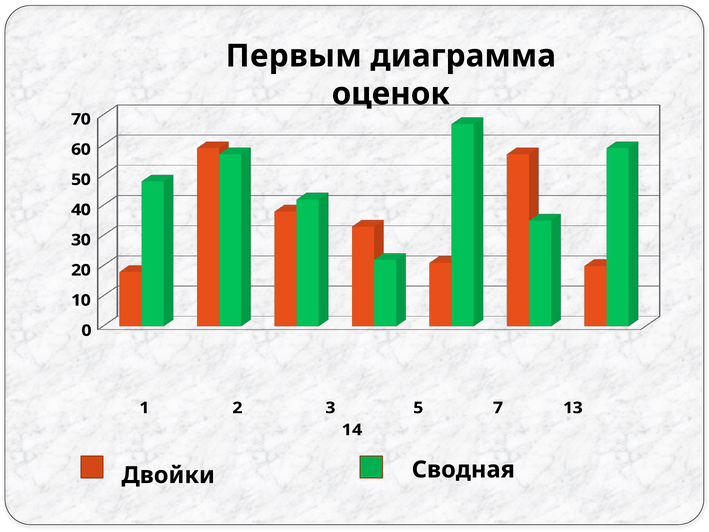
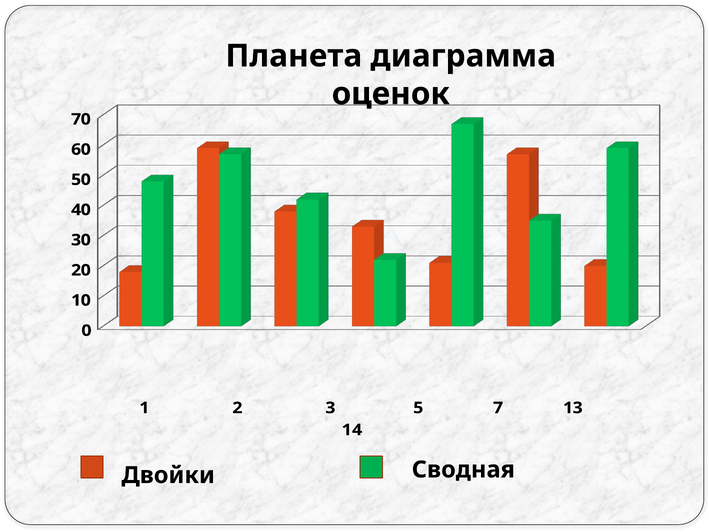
Первым: Первым -> Планета
